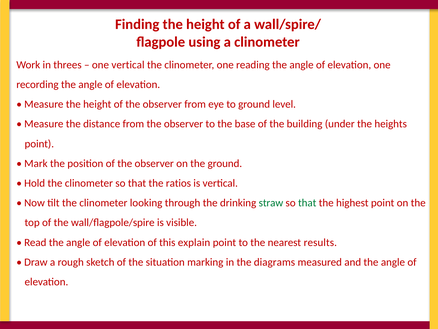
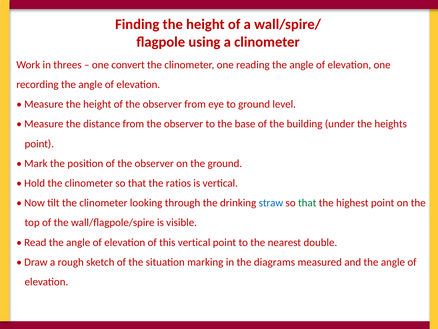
one vertical: vertical -> convert
straw colour: green -> blue
this explain: explain -> vertical
results: results -> double
